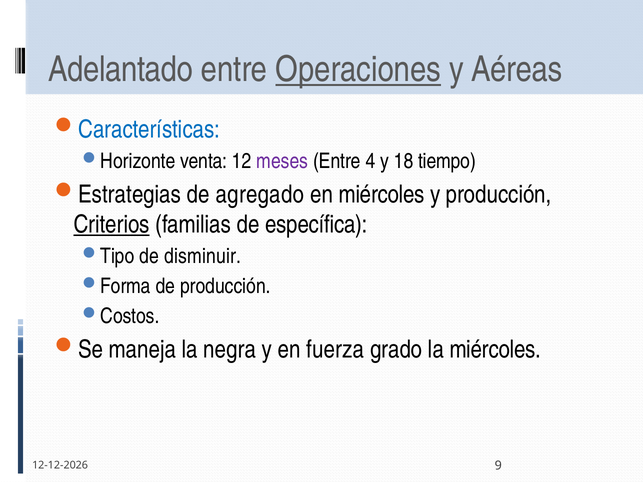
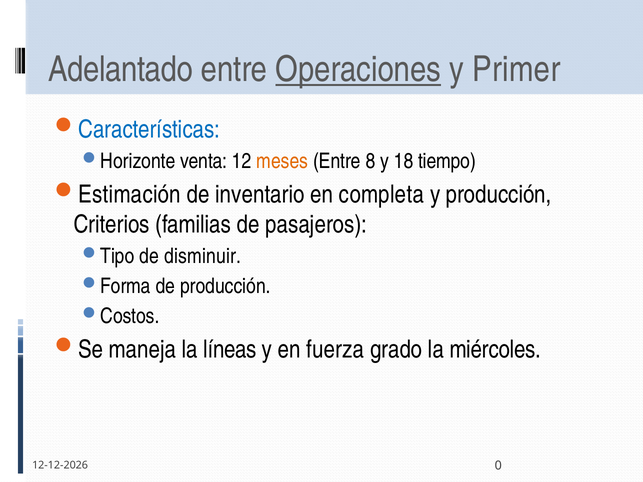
Aéreas: Aéreas -> Primer
meses colour: purple -> orange
4: 4 -> 8
Estrategias: Estrategias -> Estimación
agregado: agregado -> inventario
en miércoles: miércoles -> completa
Criterios underline: present -> none
específica: específica -> pasajeros
negra: negra -> líneas
9: 9 -> 0
